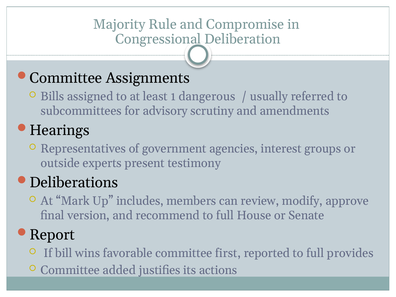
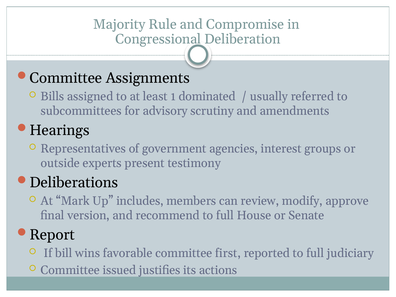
dangerous: dangerous -> dominated
provides: provides -> judiciary
added: added -> issued
